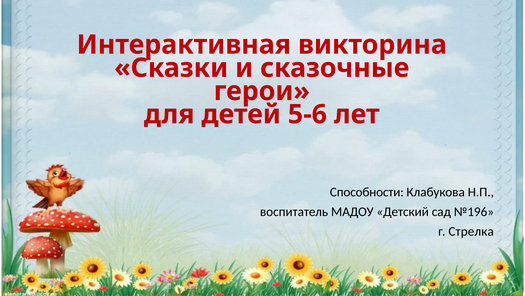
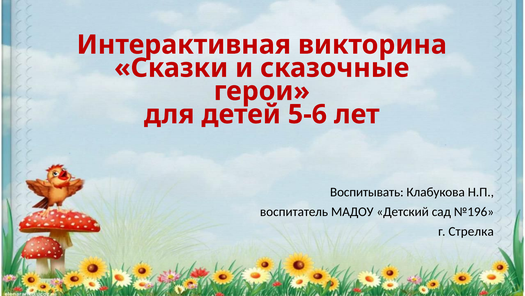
Способности: Способности -> Воспитывать
